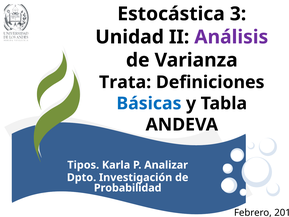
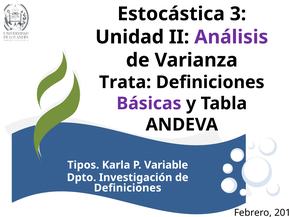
Básicas colour: blue -> purple
Analizar: Analizar -> Variable
Probabilidad at (128, 188): Probabilidad -> Definiciones
